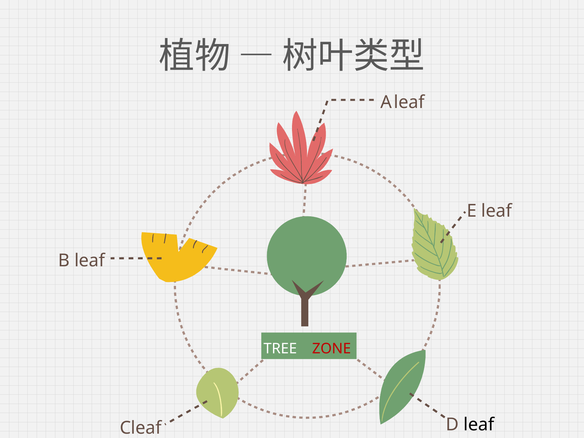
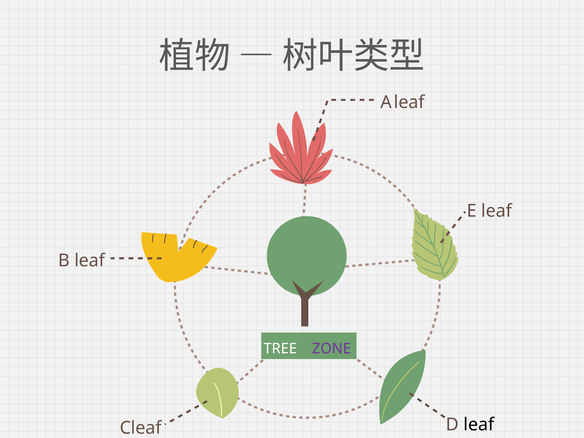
ZONE colour: red -> purple
